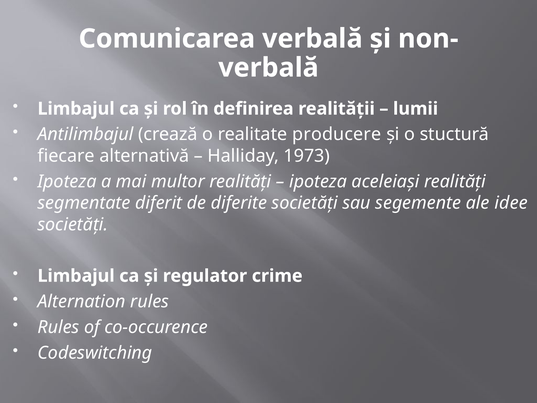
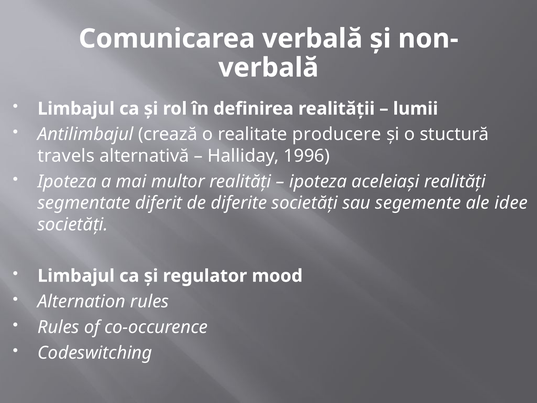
fiecare: fiecare -> travels
1973: 1973 -> 1996
crime: crime -> mood
